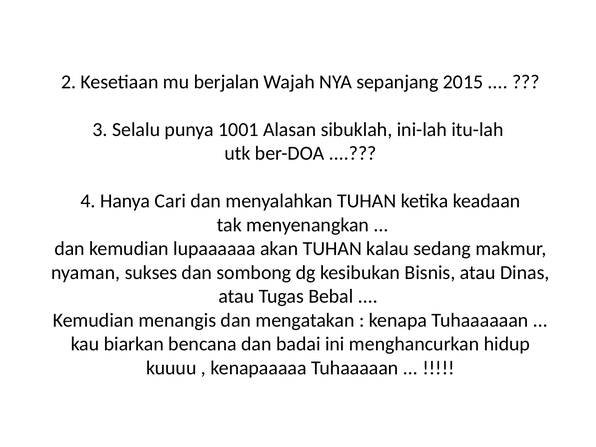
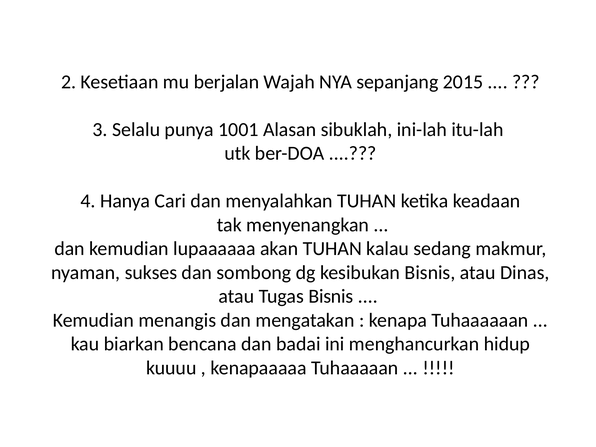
Tugas Bebal: Bebal -> Bisnis
